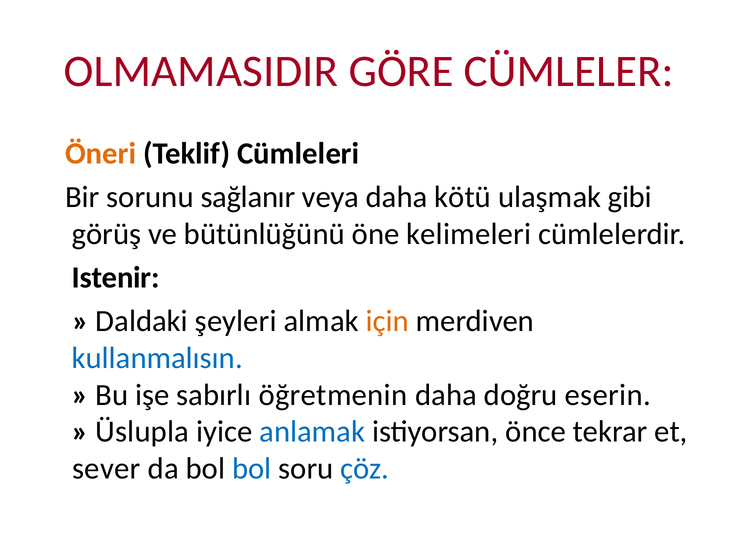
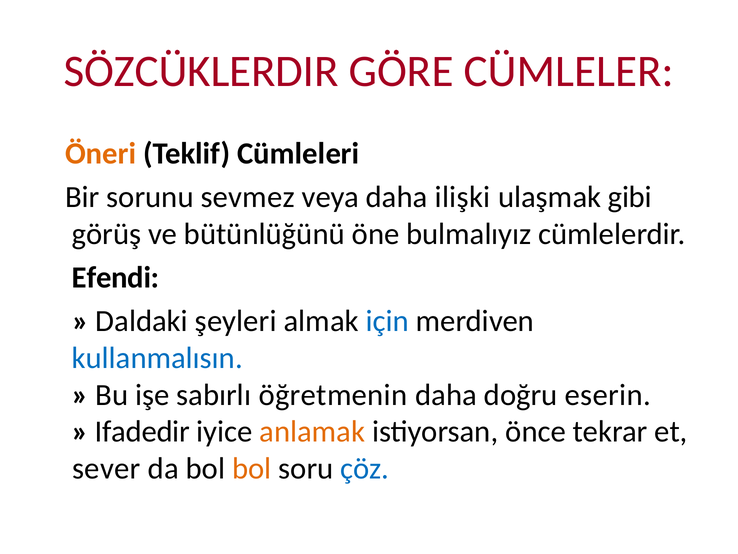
OLMAMASIDIR: OLMAMASIDIR -> SÖZCÜKLERDIR
sağlanır: sağlanır -> sevmez
kötü: kötü -> ilişki
kelimeleri: kelimeleri -> bulmalıyız
Istenir: Istenir -> Efendi
için colour: orange -> blue
Üslupla: Üslupla -> Ifadedir
anlamak colour: blue -> orange
bol at (252, 468) colour: blue -> orange
